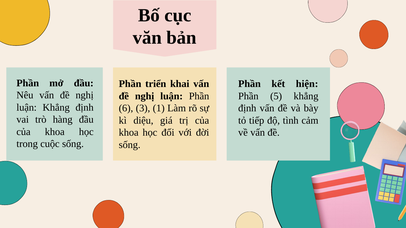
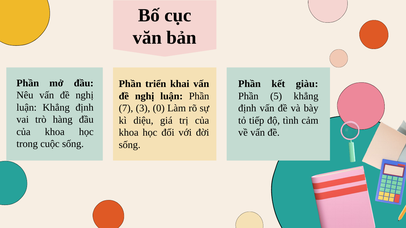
hiện: hiện -> giàu
6: 6 -> 7
1: 1 -> 0
